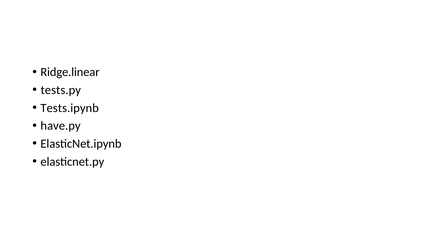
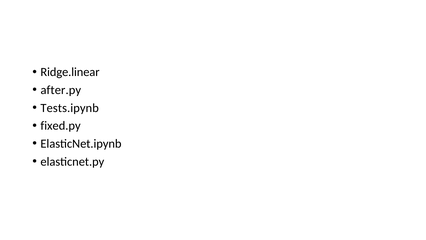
tests.py: tests.py -> after.py
have.py: have.py -> fixed.py
